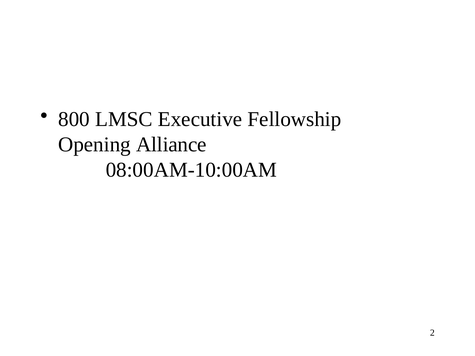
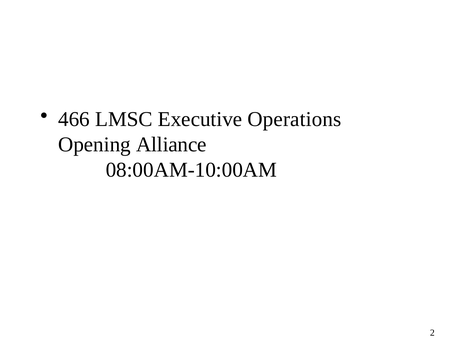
800: 800 -> 466
Fellowship: Fellowship -> Operations
